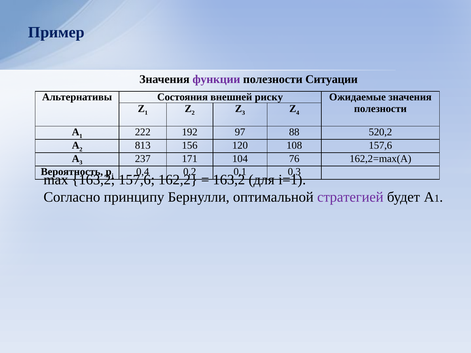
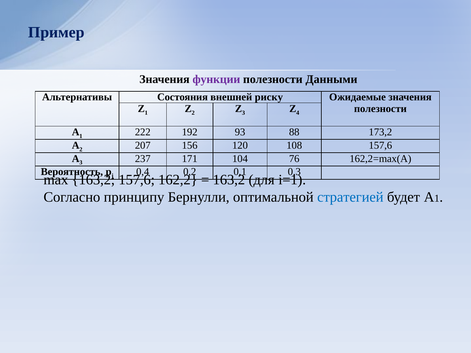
Ситуации: Ситуации -> Данными
97: 97 -> 93
520,2: 520,2 -> 173,2
813: 813 -> 207
стратегией colour: purple -> blue
